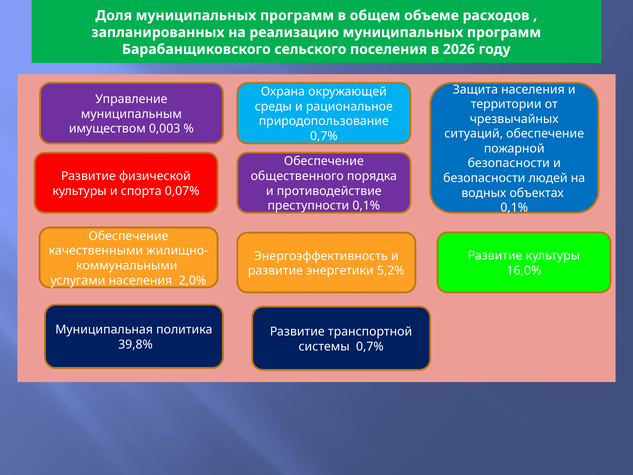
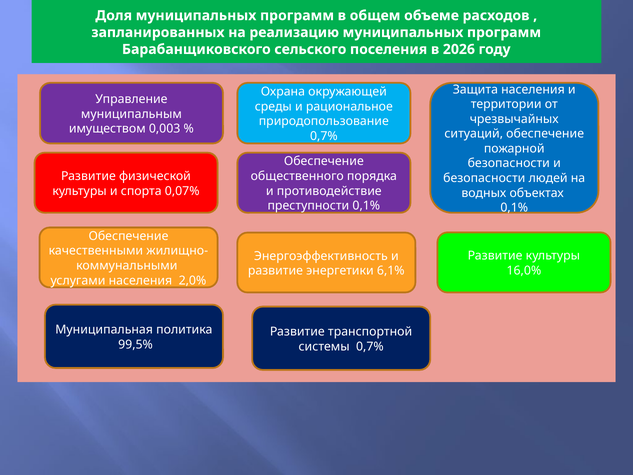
5,2%: 5,2% -> 6,1%
39,8%: 39,8% -> 99,5%
